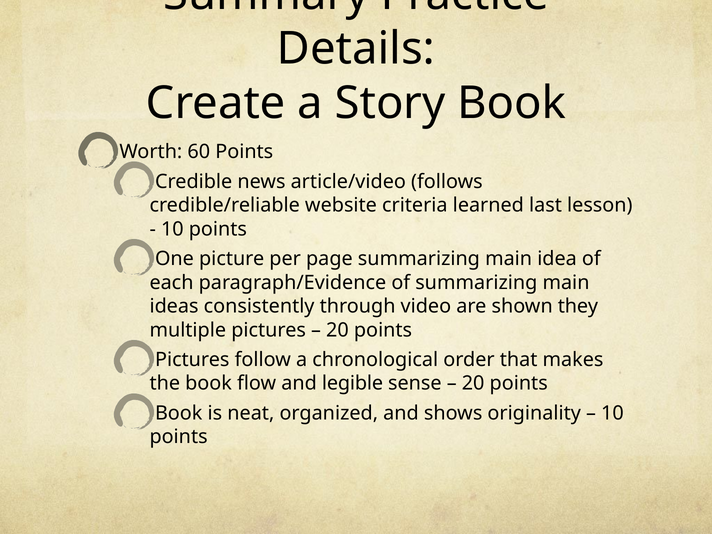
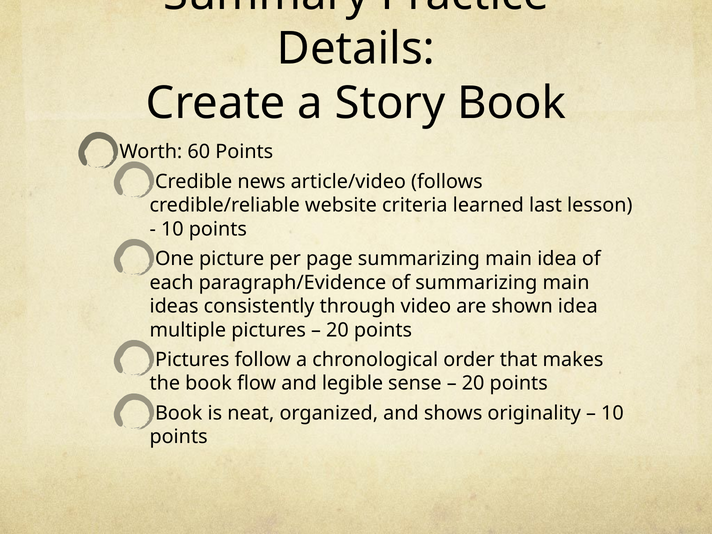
shown they: they -> idea
